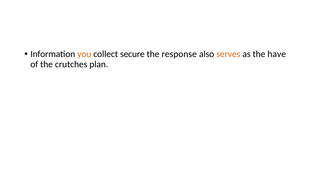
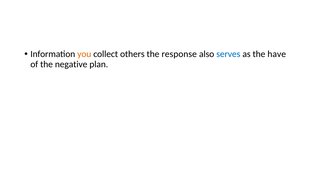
secure: secure -> others
serves colour: orange -> blue
crutches: crutches -> negative
